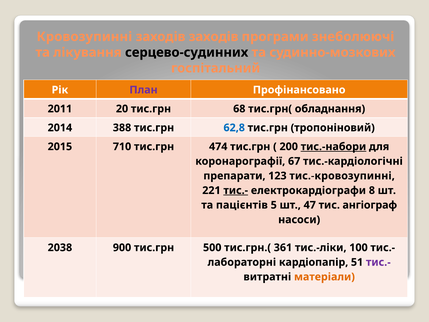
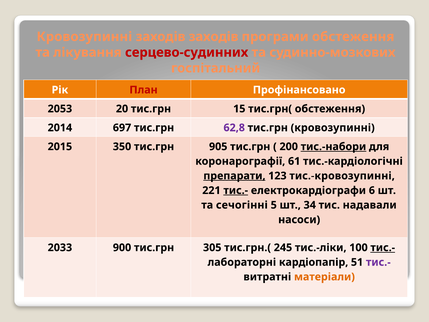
програми знеболюючі: знеболюючі -> обстеження
серцево-судинних colour: black -> red
План colour: purple -> red
2011: 2011 -> 2053
68: 68 -> 15
тис.грн( обладнання: обладнання -> обстеження
388: 388 -> 697
62,8 colour: blue -> purple
тис.грн тропоніновий: тропоніновий -> кровозупинні
710: 710 -> 350
474: 474 -> 905
67: 67 -> 61
препарати underline: none -> present
8: 8 -> 6
пацієнтів: пацієнтів -> сечогінні
47: 47 -> 34
ангіограф: ангіограф -> надавали
2038: 2038 -> 2033
500: 500 -> 305
361: 361 -> 245
тис.- at (383, 247) underline: none -> present
